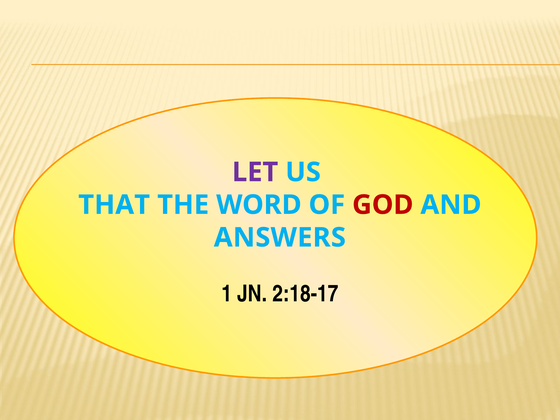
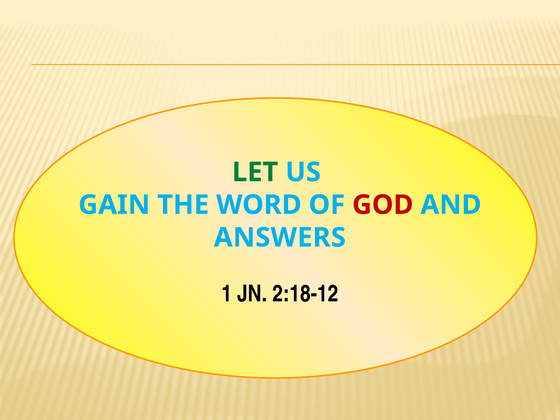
LET colour: purple -> green
THAT: THAT -> GAIN
2:18-17: 2:18-17 -> 2:18-12
